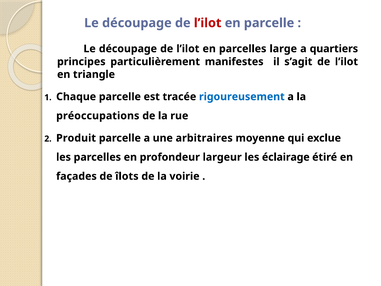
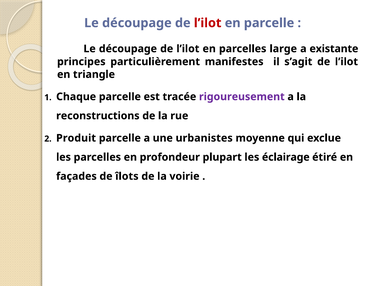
quartiers: quartiers -> existante
rigoureusement colour: blue -> purple
préoccupations: préoccupations -> reconstructions
arbitraires: arbitraires -> urbanistes
largeur: largeur -> plupart
